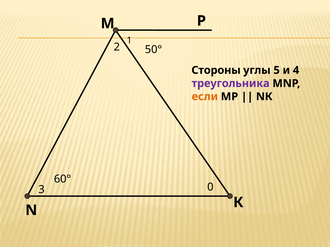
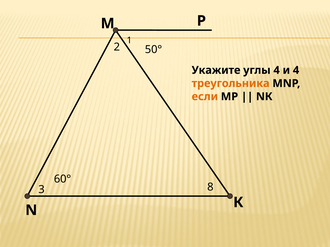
Стороны: Стороны -> Укажите
углы 5: 5 -> 4
треугольника colour: purple -> orange
0: 0 -> 8
